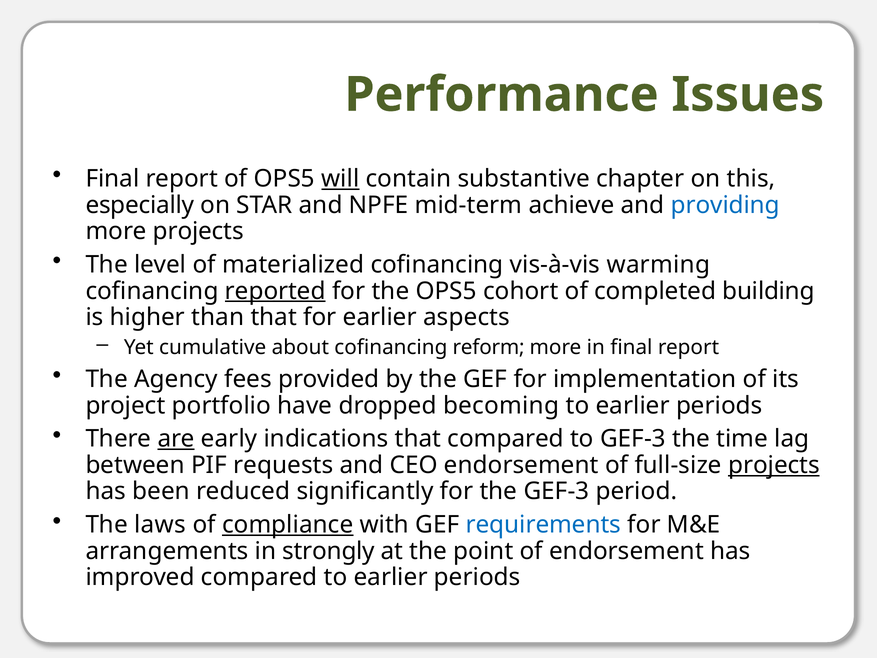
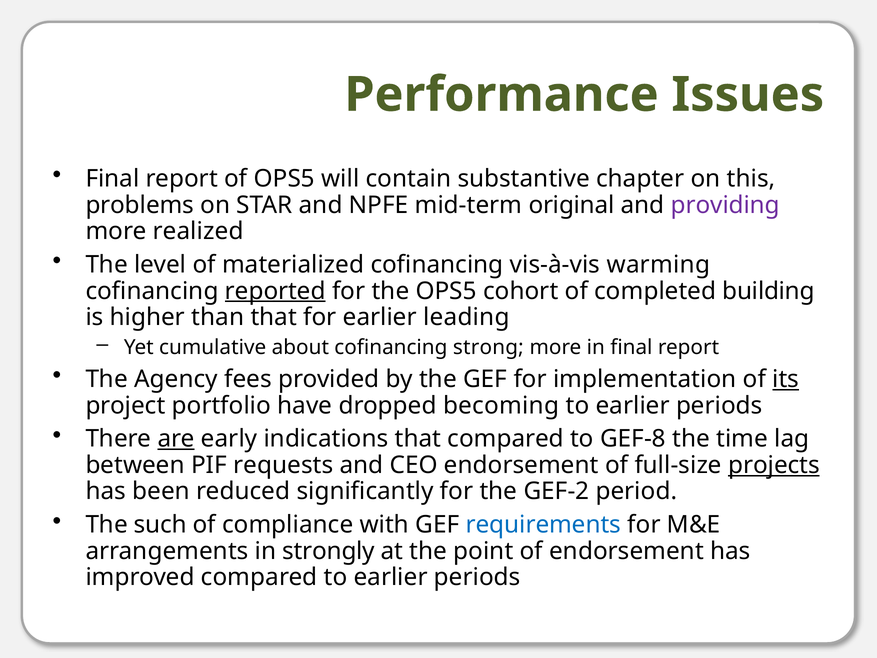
will underline: present -> none
especially: especially -> problems
achieve: achieve -> original
providing colour: blue -> purple
more projects: projects -> realized
aspects: aspects -> leading
reform: reform -> strong
its underline: none -> present
to GEF-3: GEF-3 -> GEF-8
the GEF-3: GEF-3 -> GEF-2
laws: laws -> such
compliance underline: present -> none
